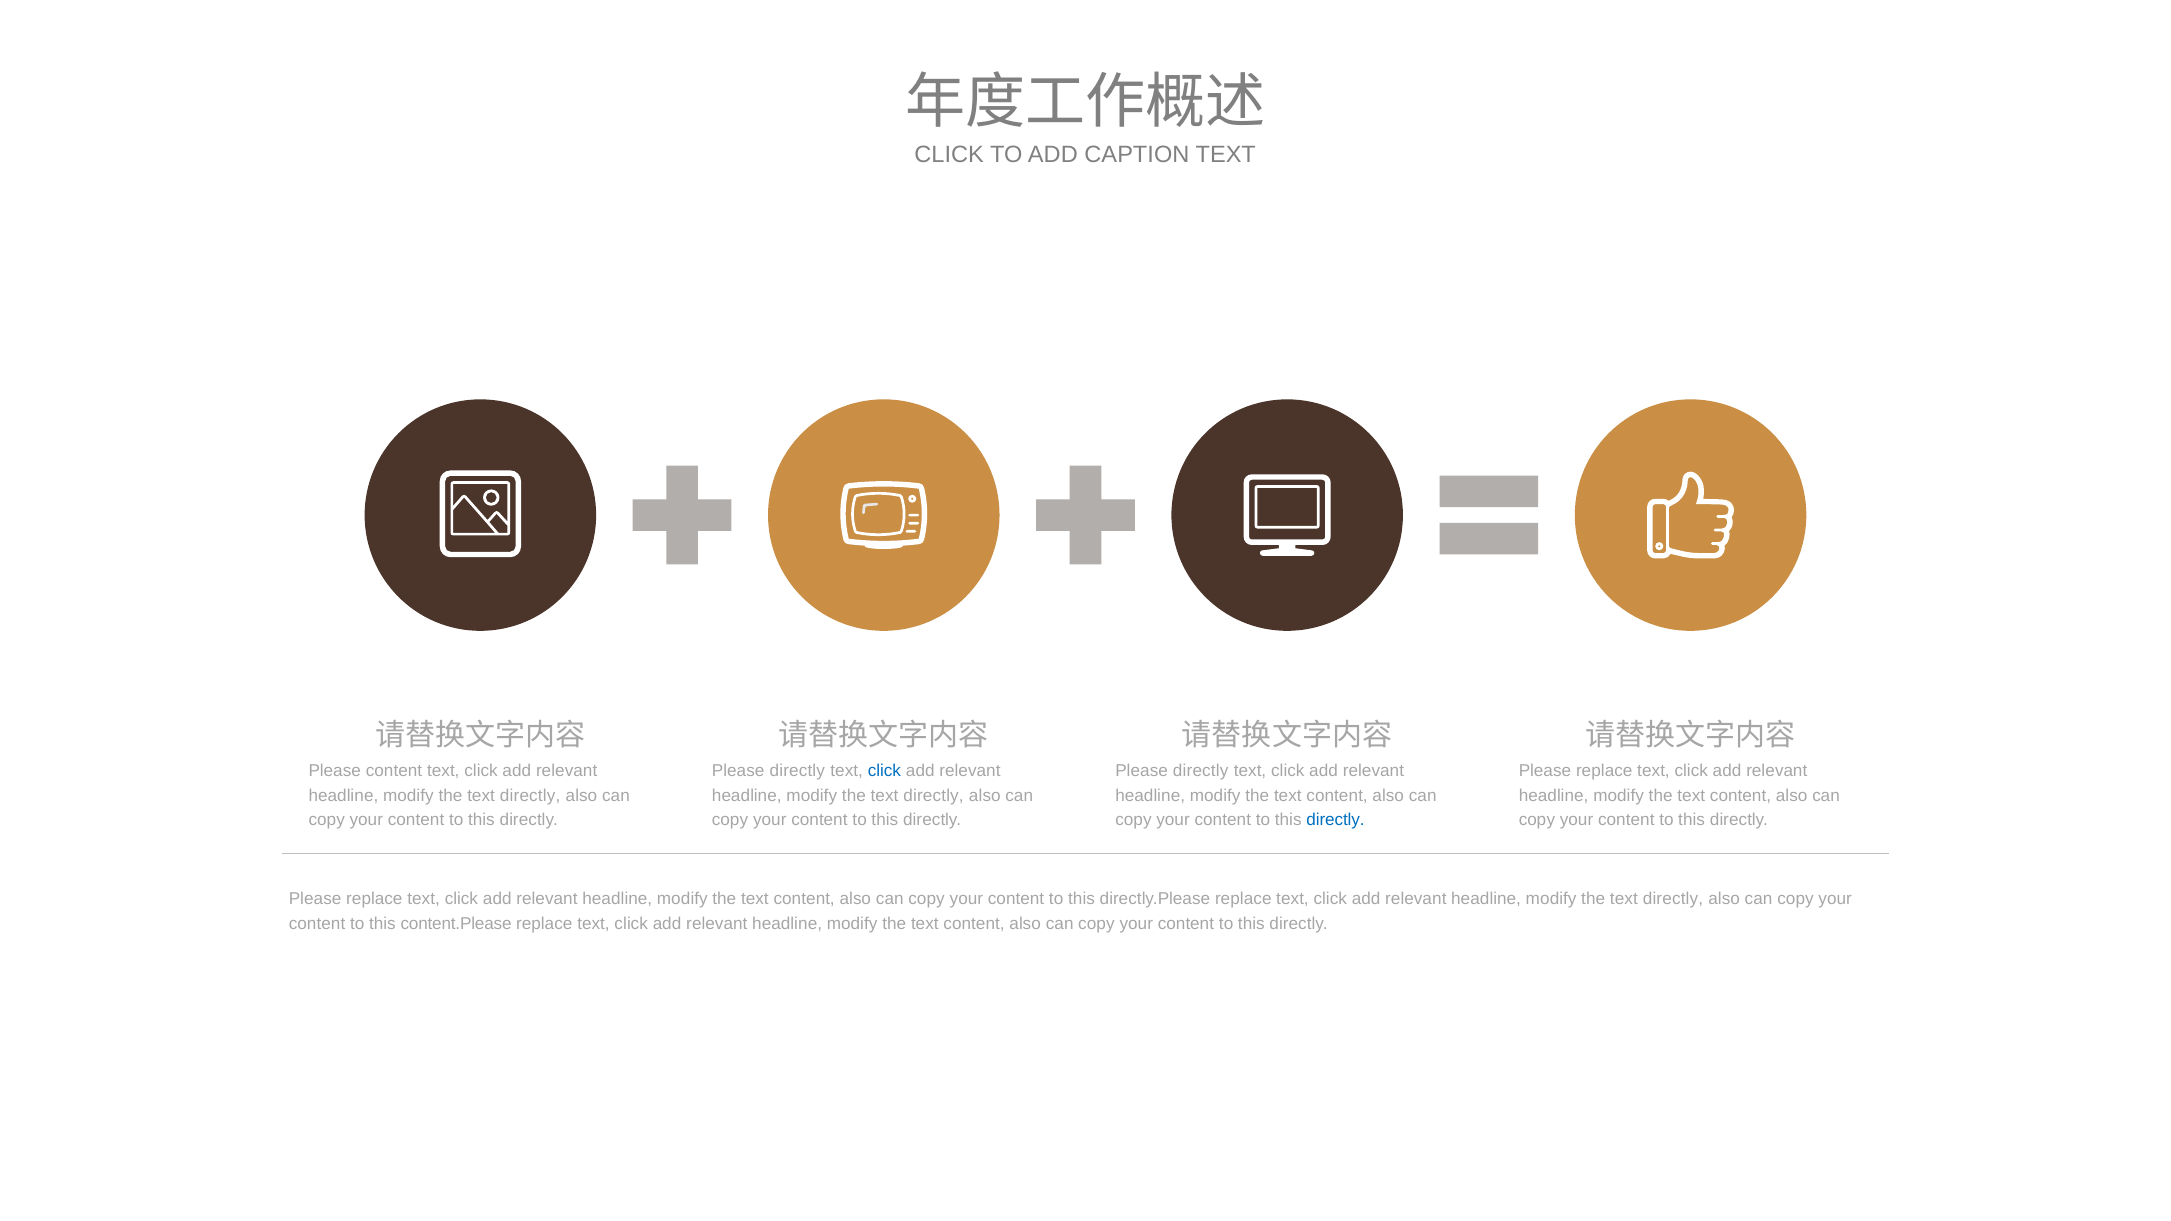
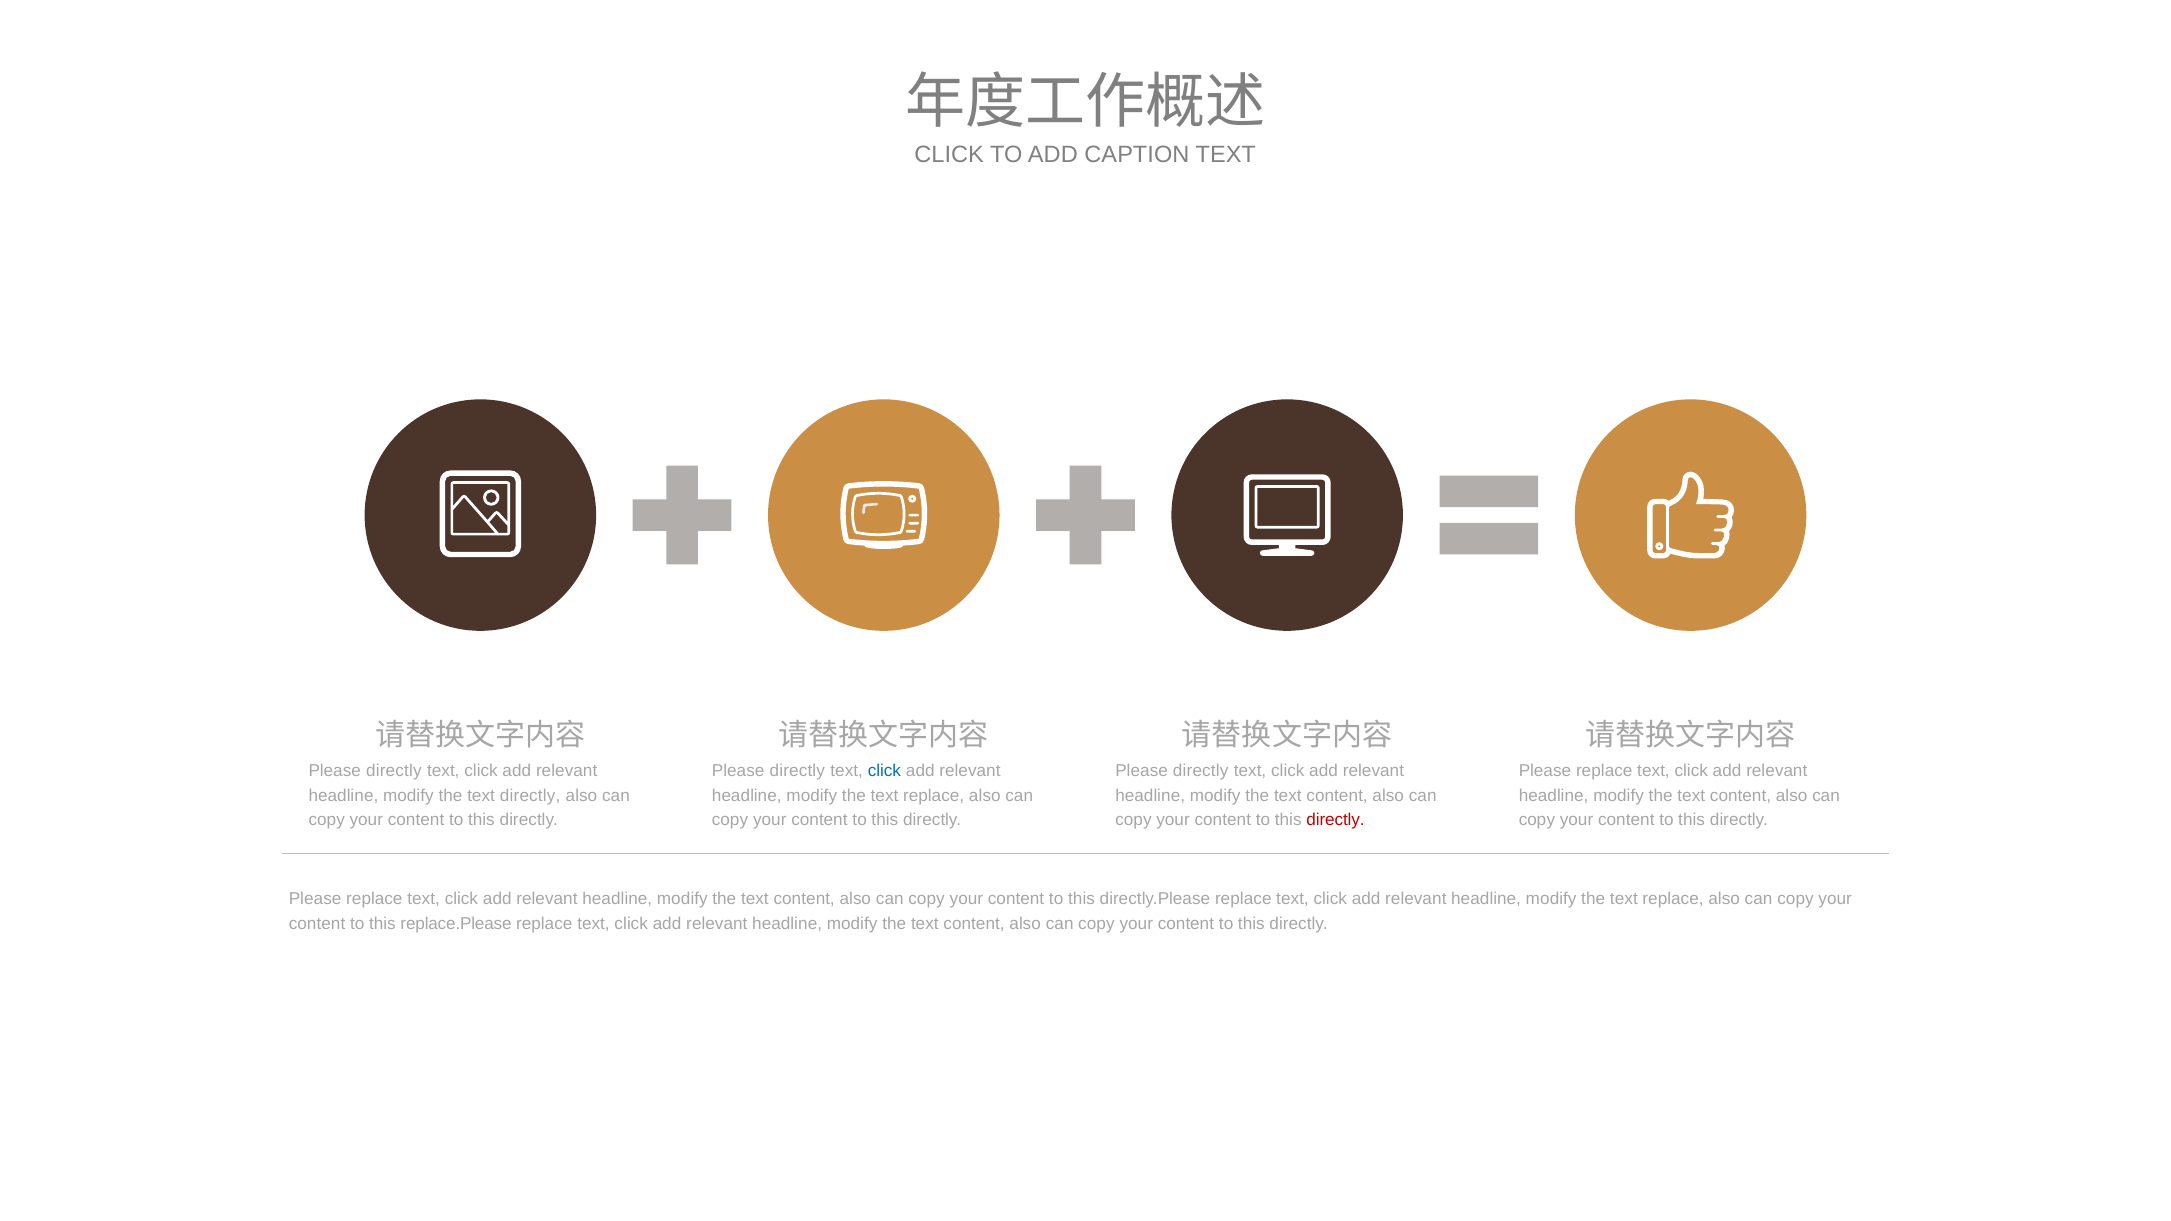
content at (394, 771): content -> directly
directly at (934, 795): directly -> replace
directly at (1336, 820) colour: blue -> red
directly at (1673, 899): directly -> replace
content.Please: content.Please -> replace.Please
